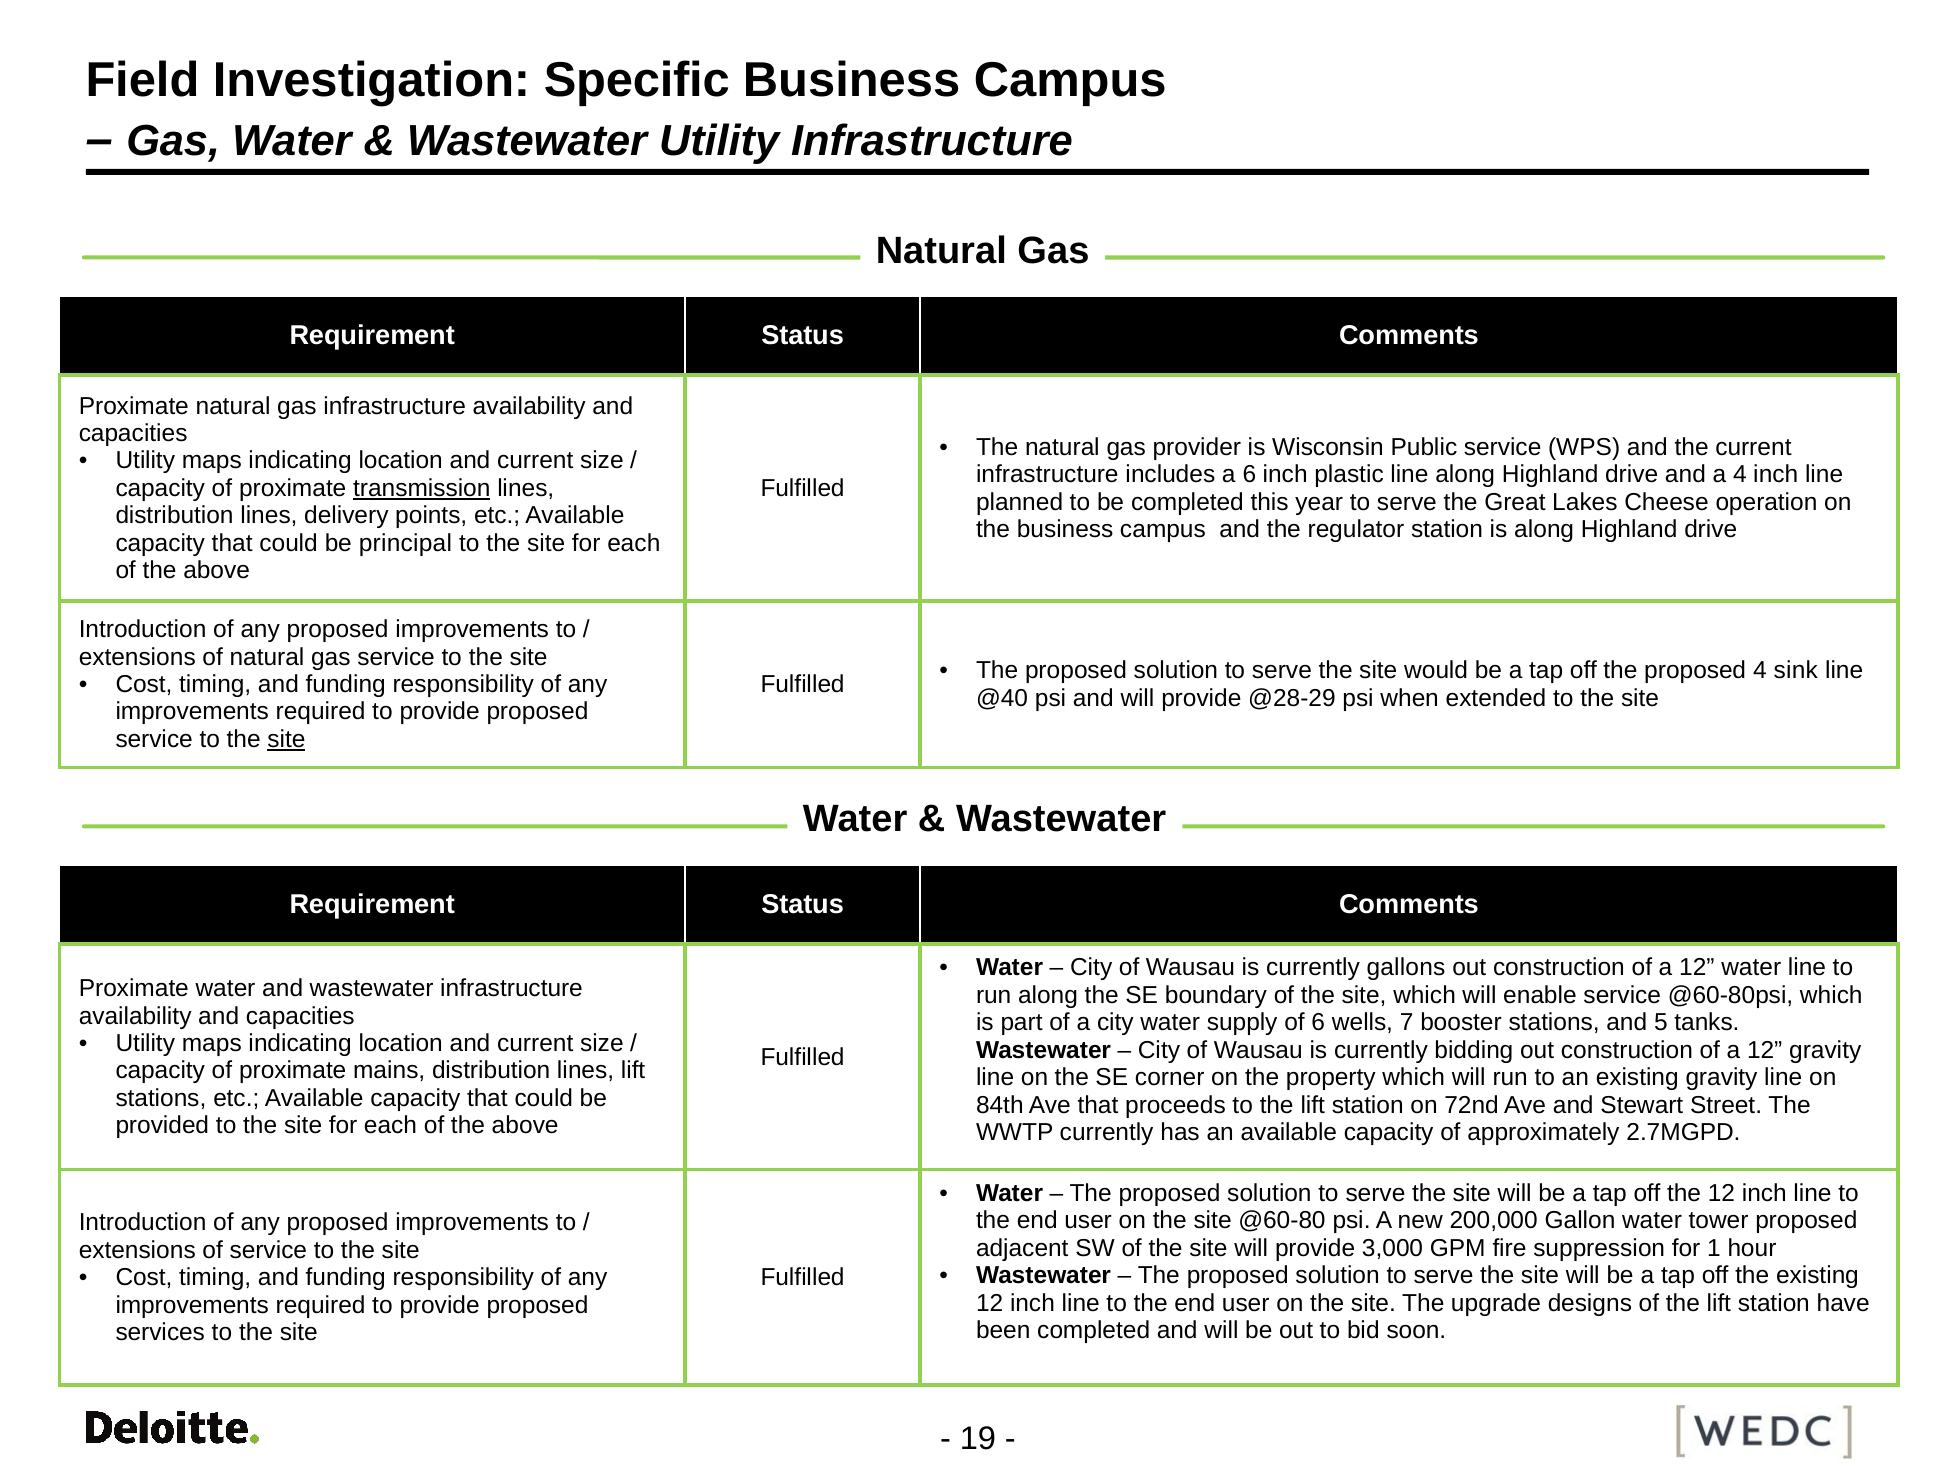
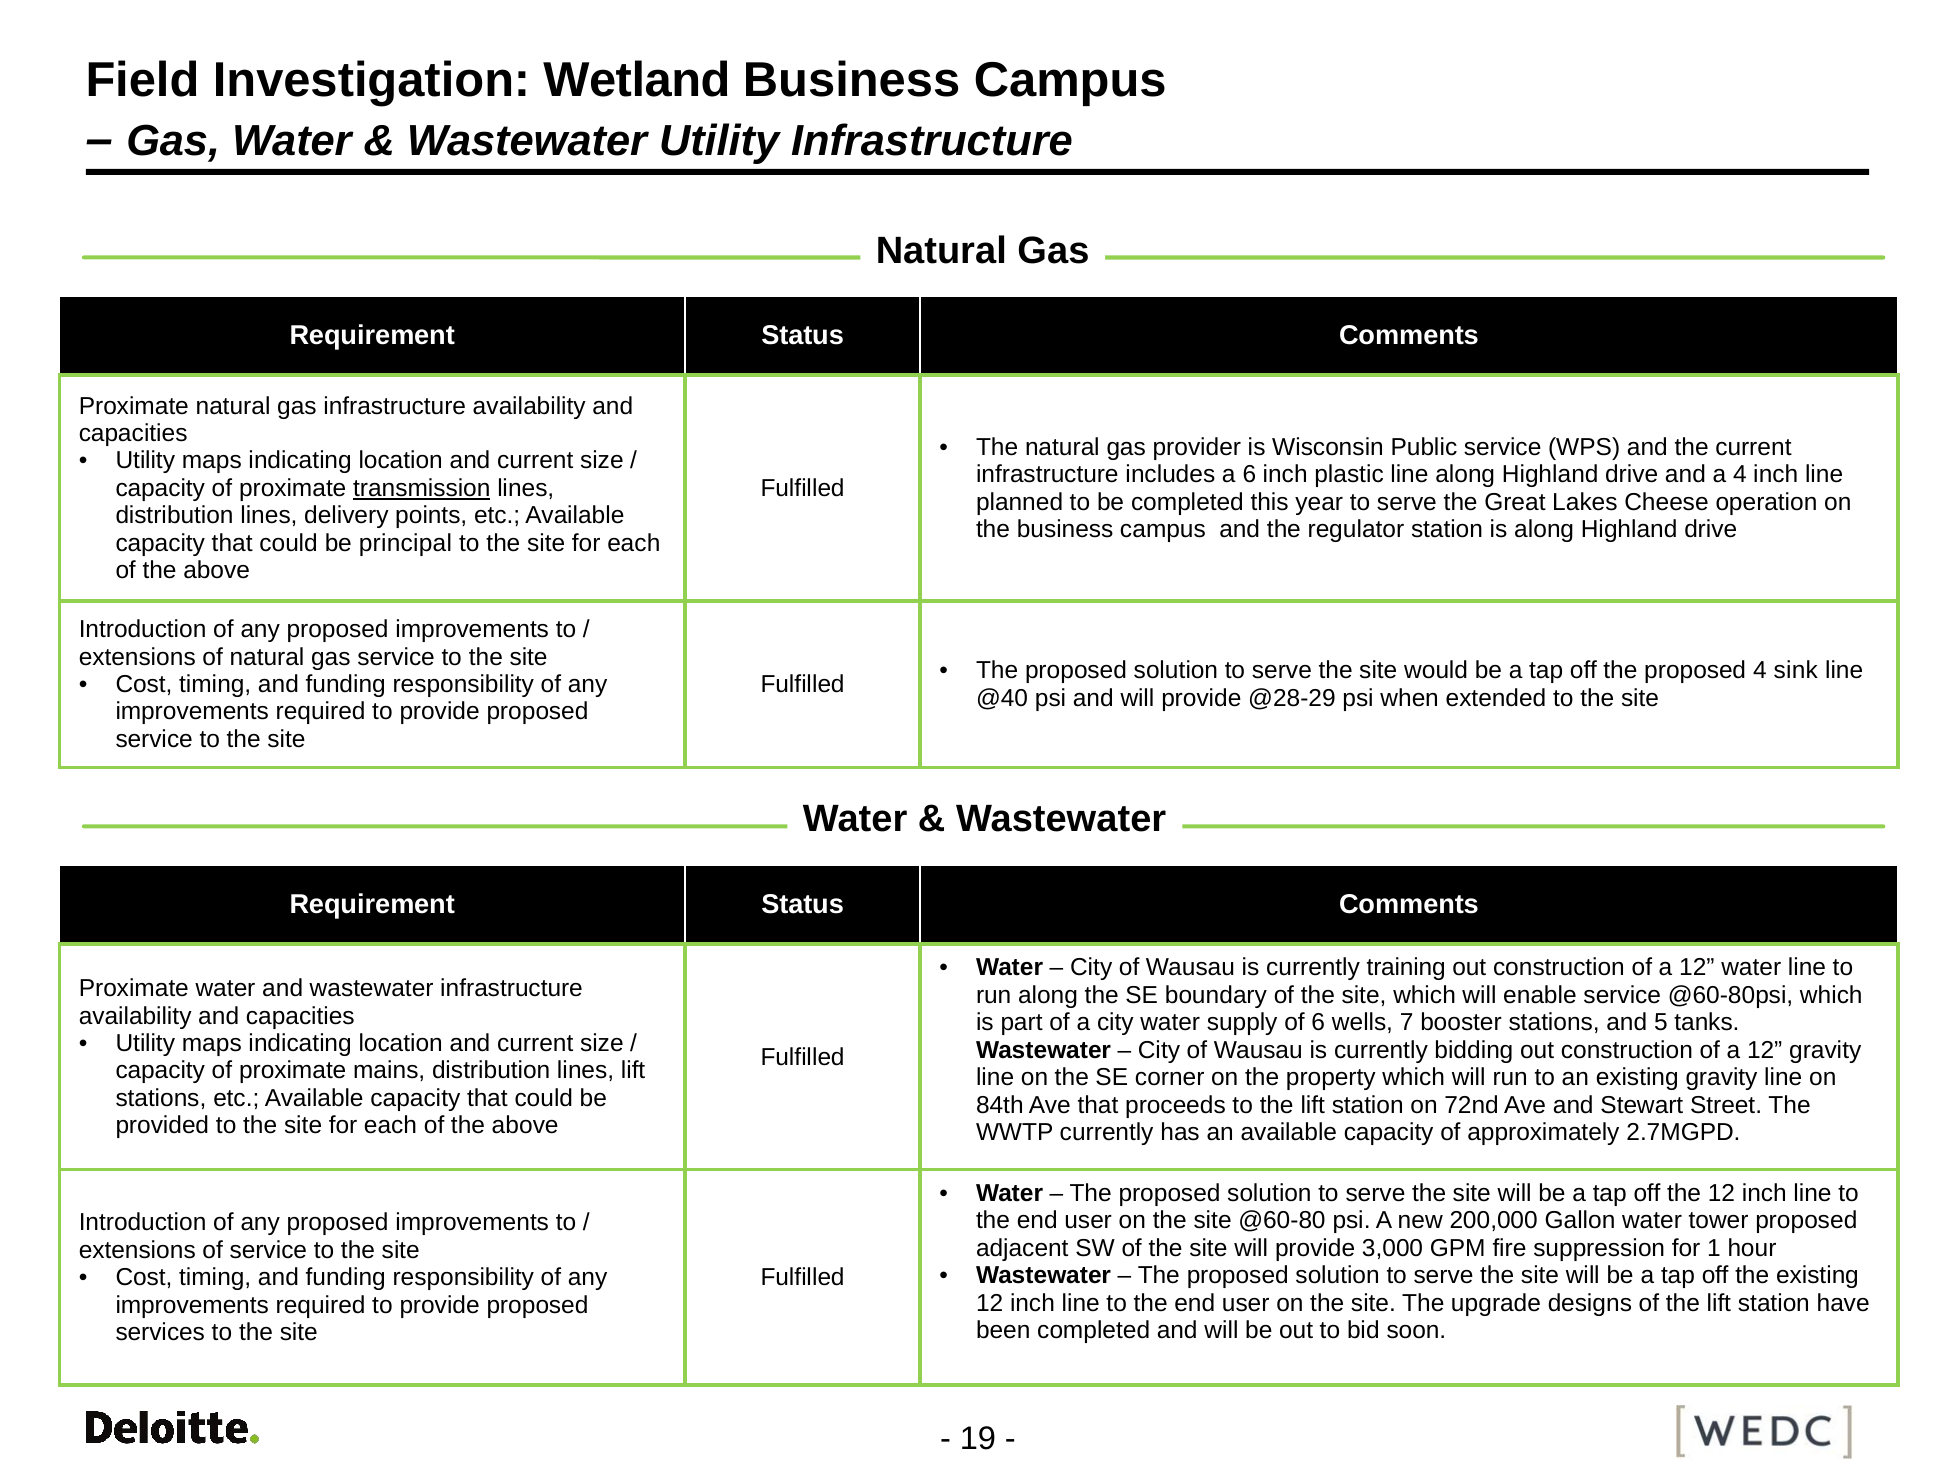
Specific: Specific -> Wetland
site at (286, 739) underline: present -> none
gallons: gallons -> training
